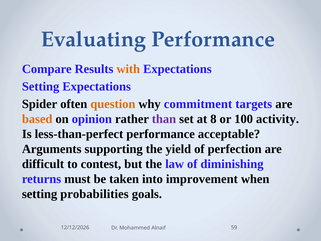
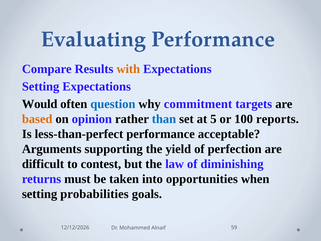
Spider: Spider -> Would
question colour: orange -> blue
than colour: purple -> blue
8: 8 -> 5
activity: activity -> reports
improvement: improvement -> opportunities
